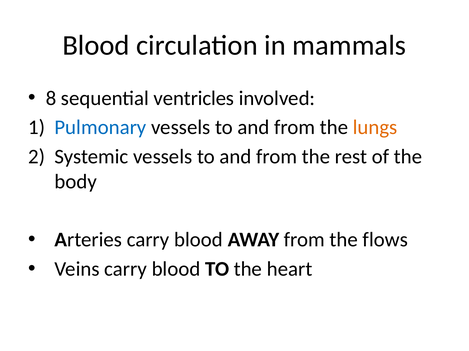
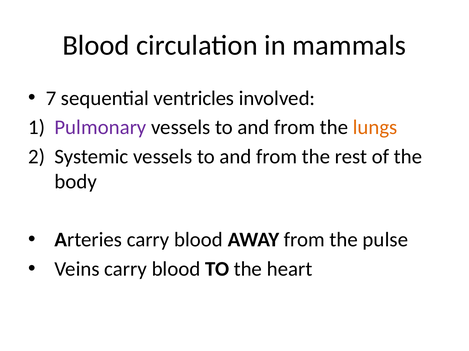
8: 8 -> 7
Pulmonary colour: blue -> purple
flows: flows -> pulse
